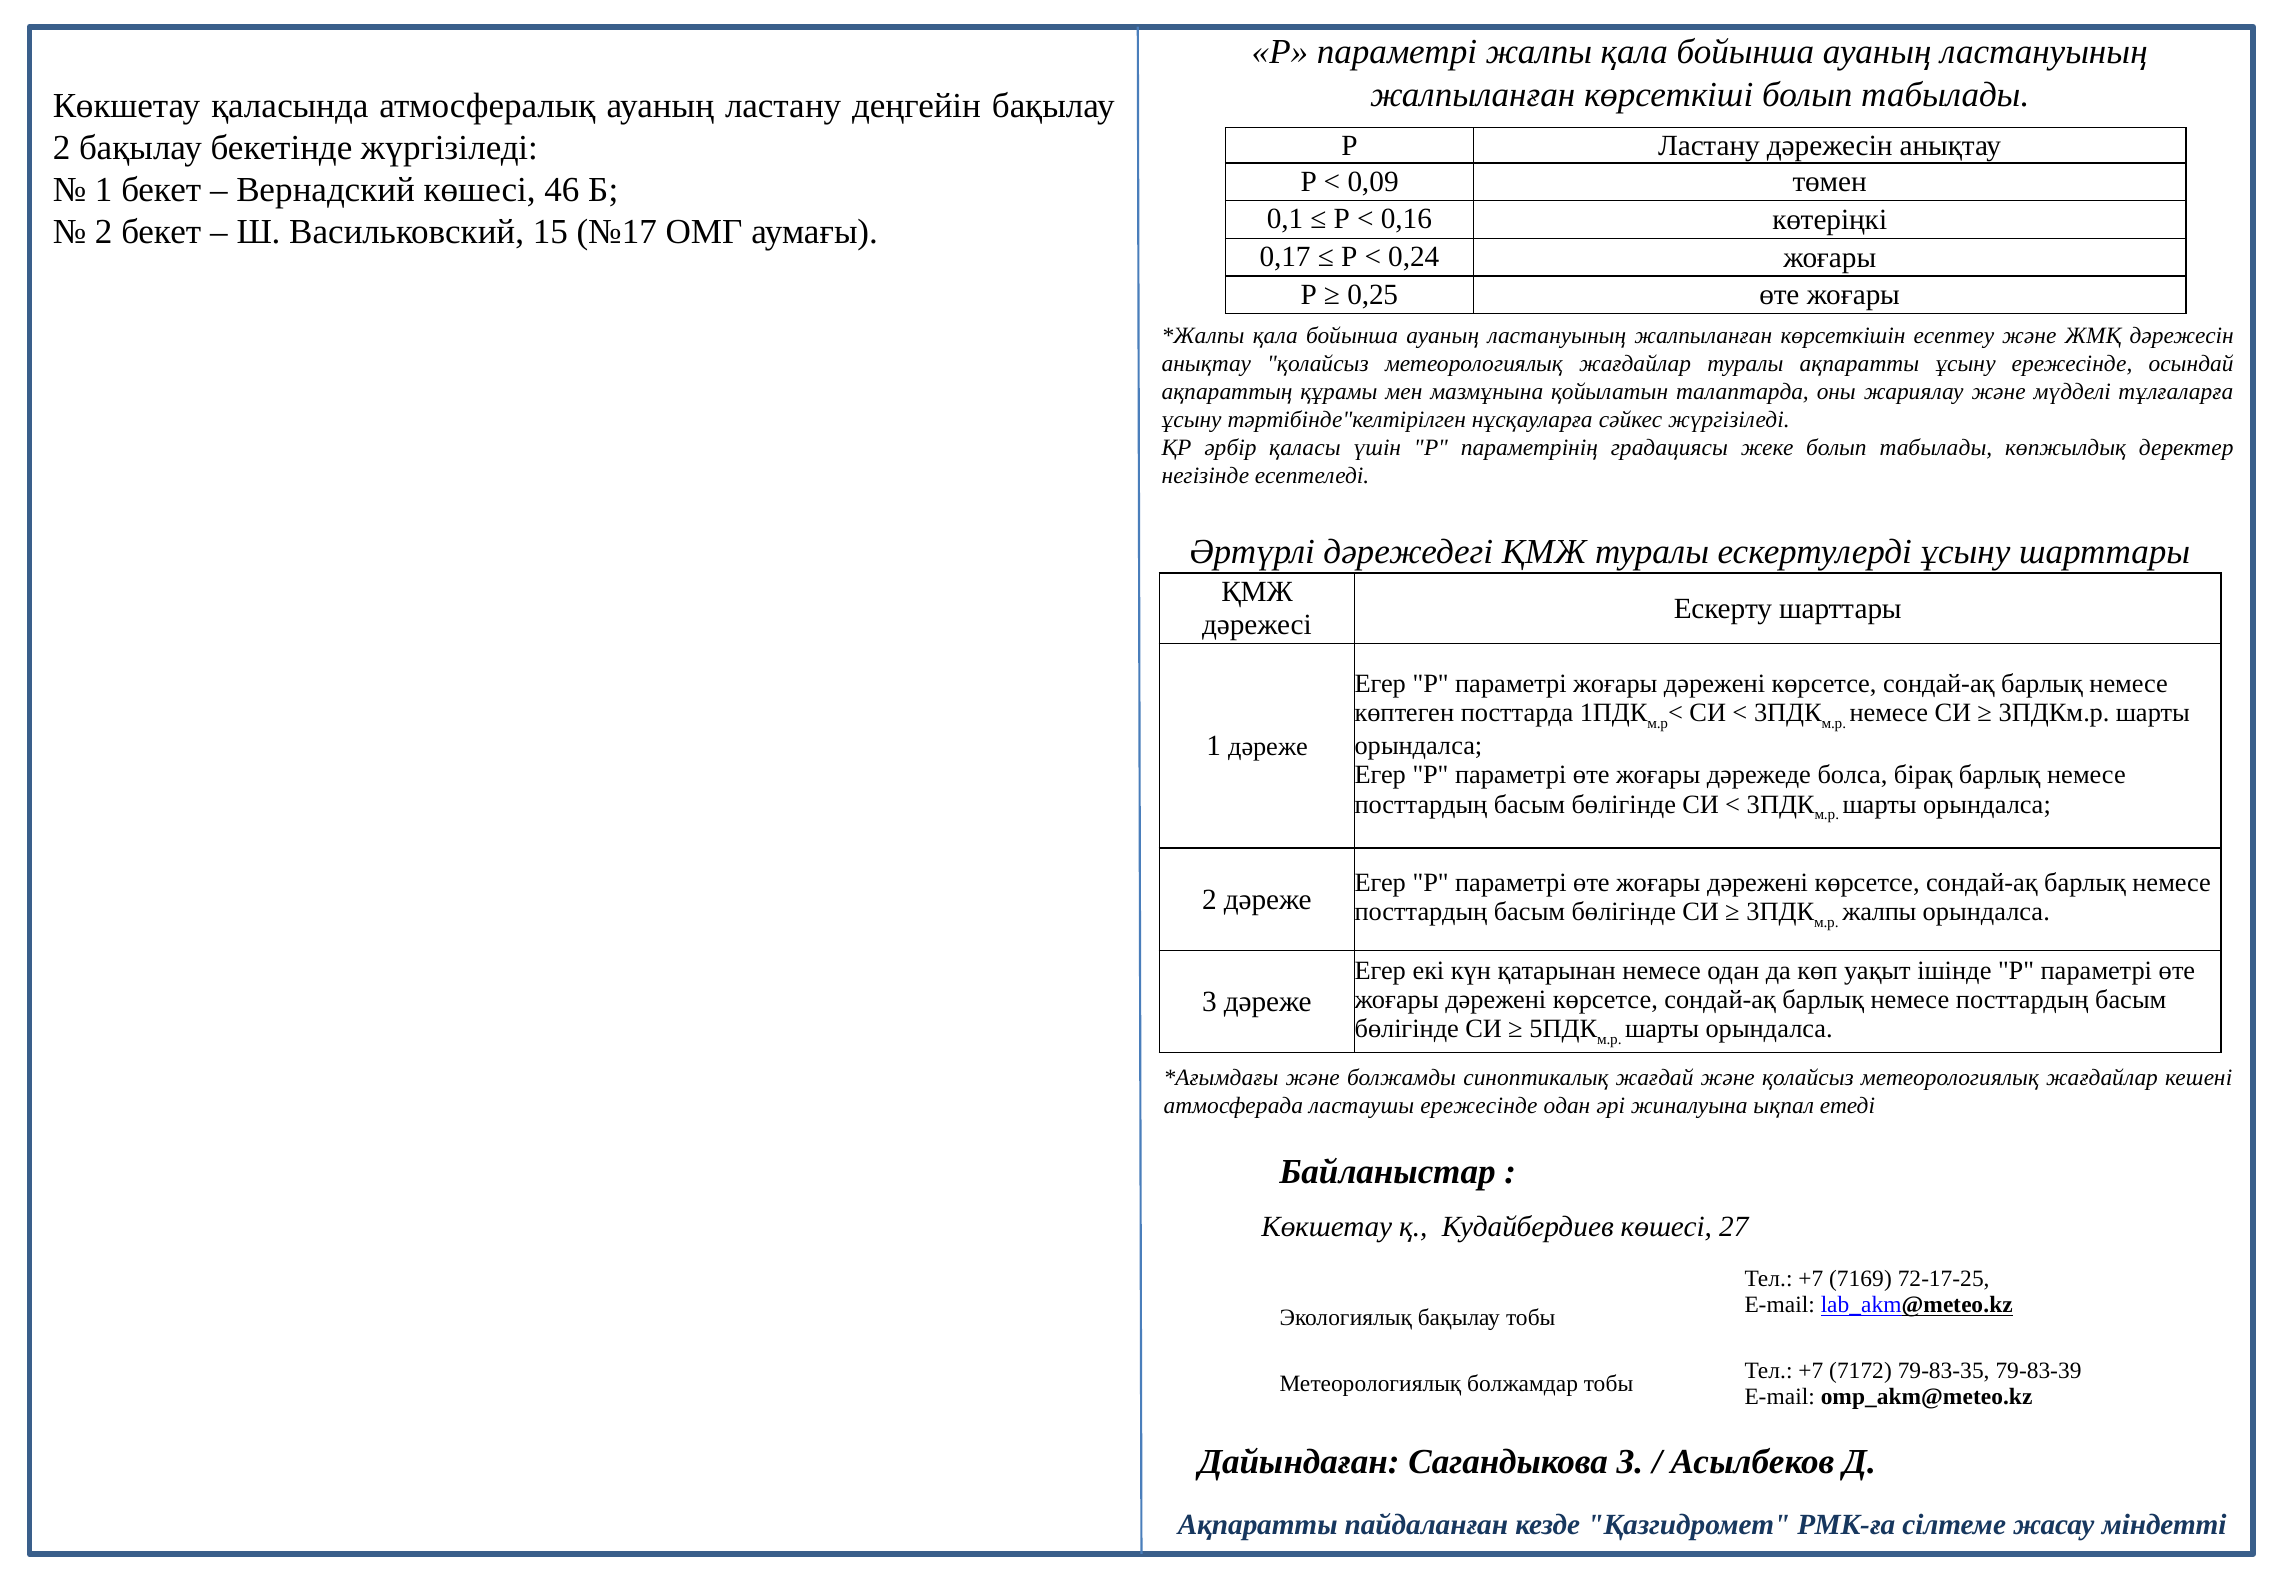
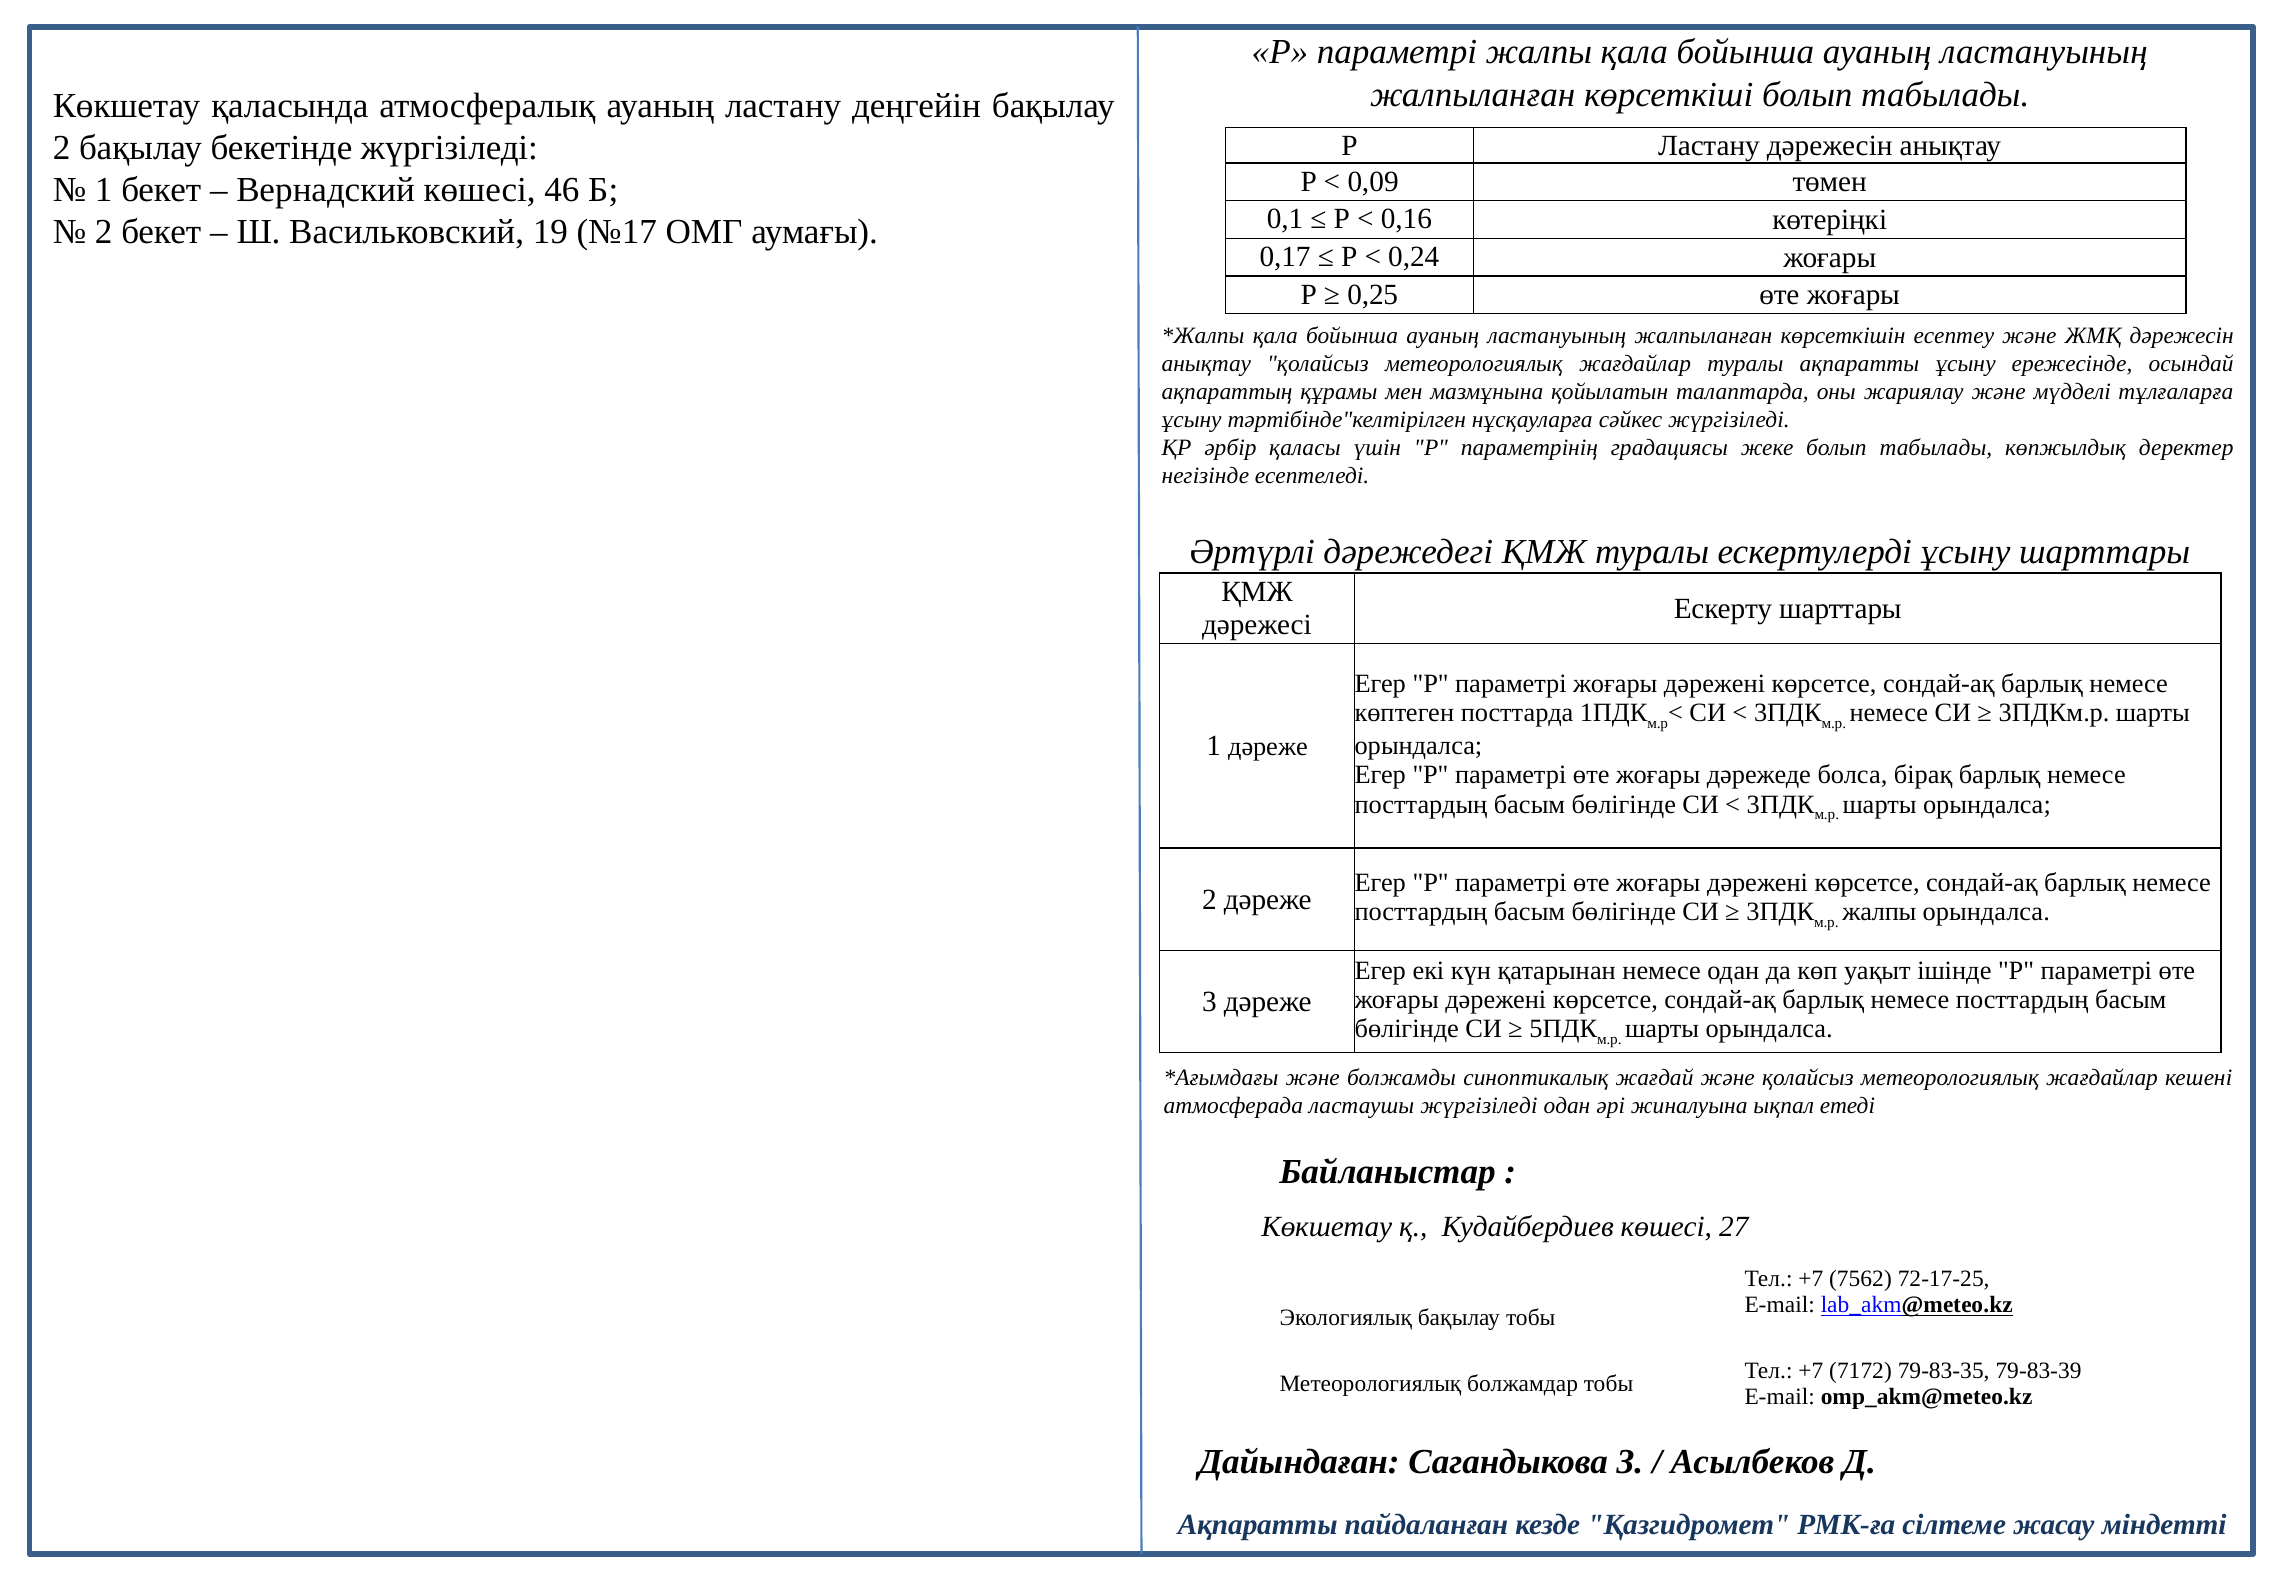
15: 15 -> 19
ластаушы ережесінде: ережесінде -> жүргізіледі
7169: 7169 -> 7562
